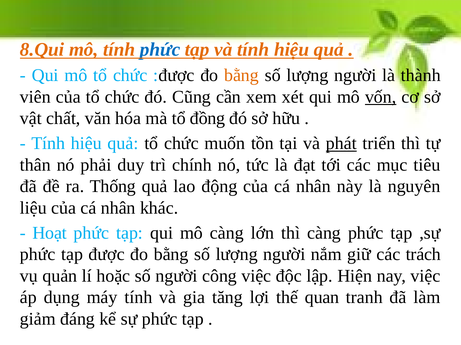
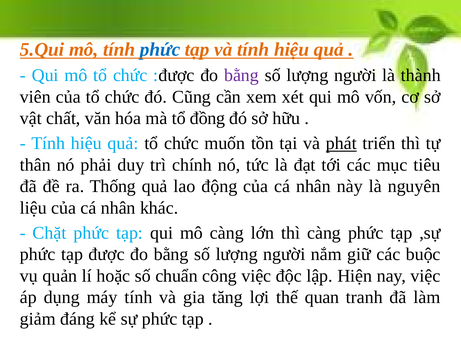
8.Qui: 8.Qui -> 5.Qui
bằng at (241, 76) colour: orange -> purple
vốn underline: present -> none
Hoạt: Hoạt -> Chặt
trách: trách -> buộc
số người: người -> chuẩn
